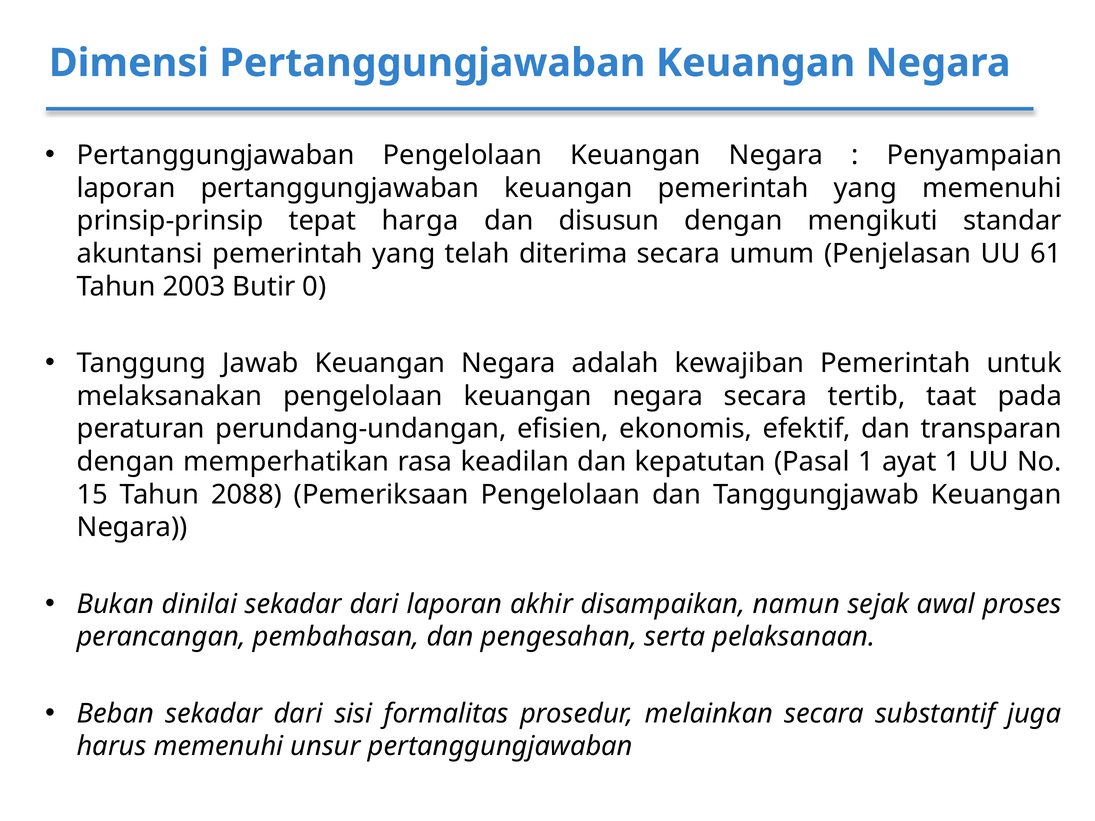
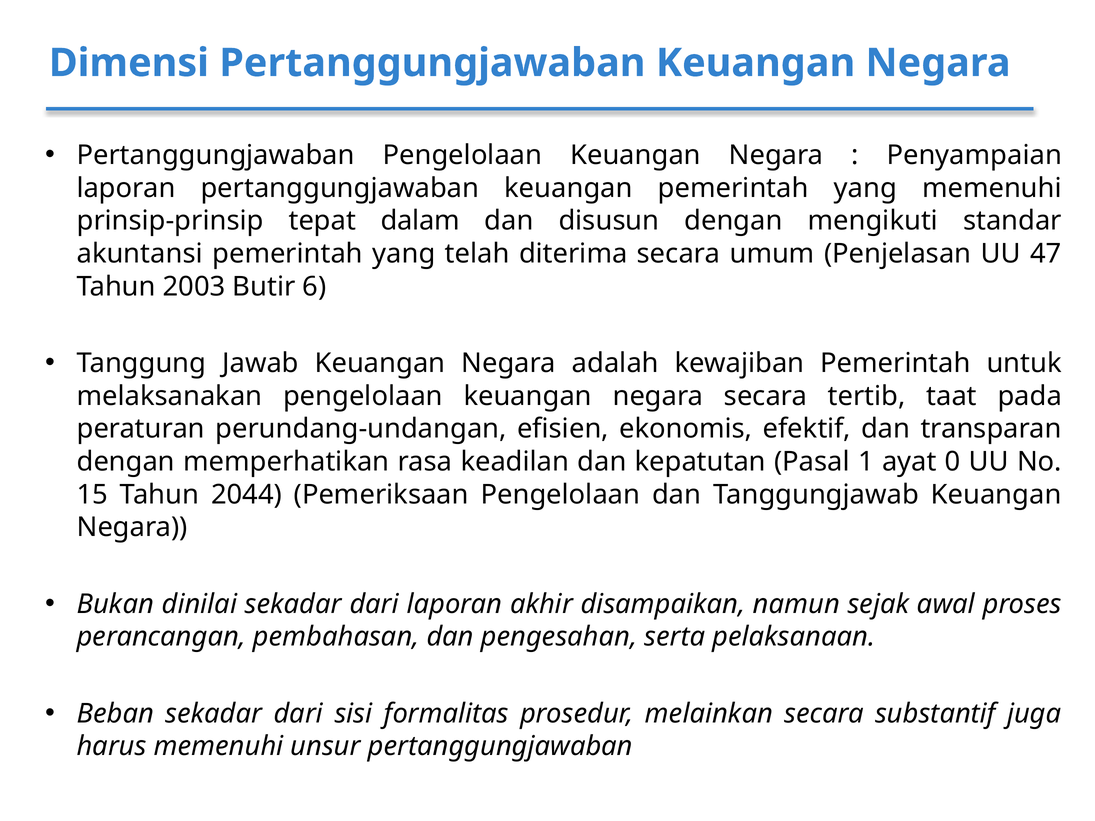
harga: harga -> dalam
61: 61 -> 47
0: 0 -> 6
ayat 1: 1 -> 0
2088: 2088 -> 2044
